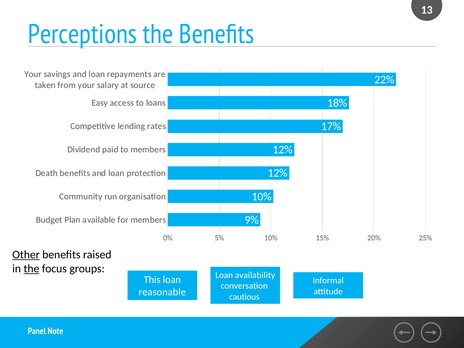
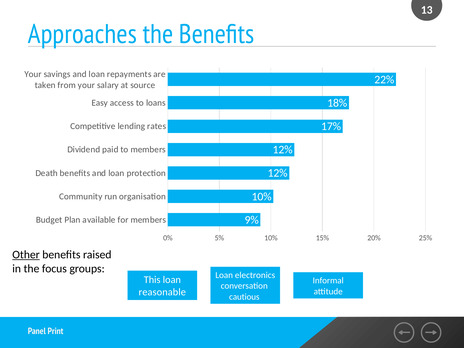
Perceptions: Perceptions -> Approaches
the at (31, 269) underline: present -> none
availability: availability -> electronics
Note: Note -> Print
